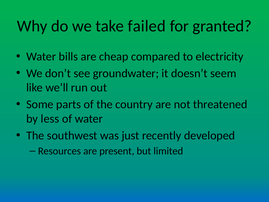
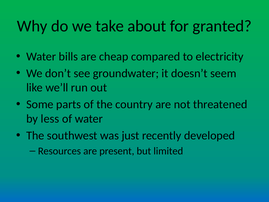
failed: failed -> about
